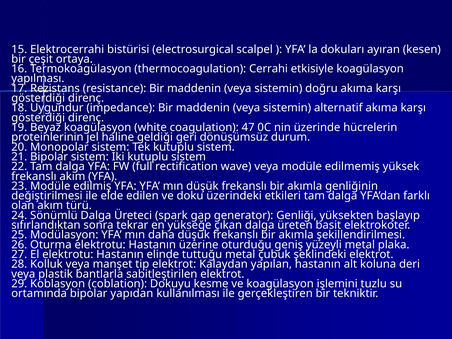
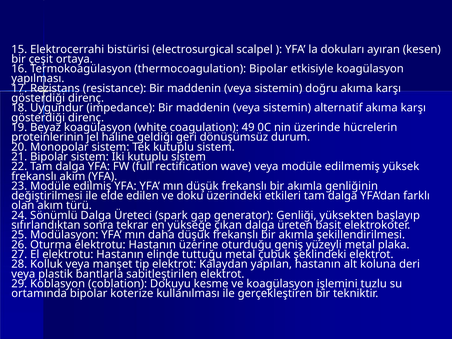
thermocoagulation Cerrahi: Cerrahi -> Bipolar
47: 47 -> 49
yapıdan: yapıdan -> koterize
